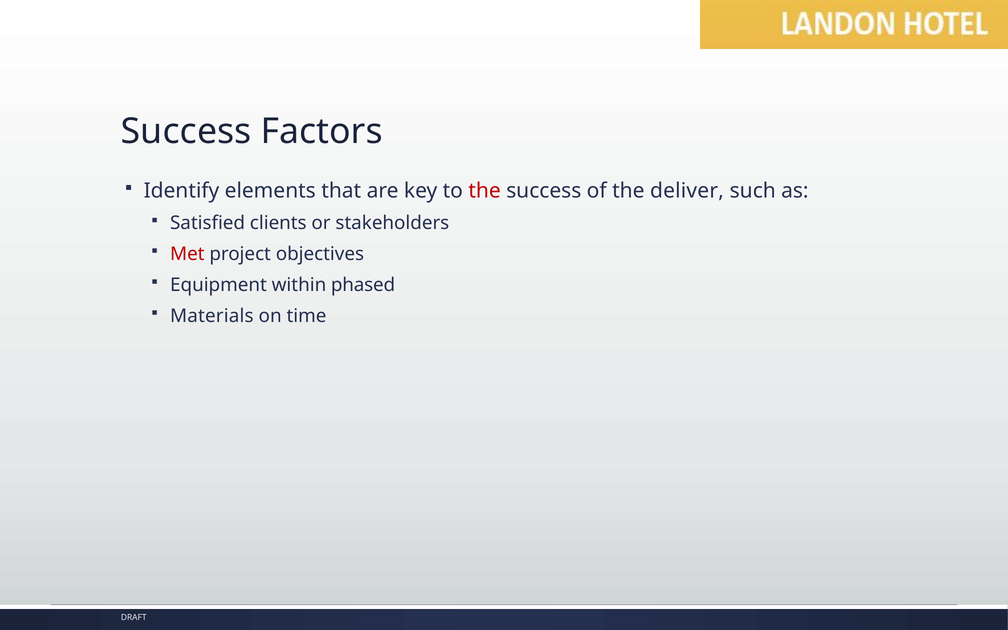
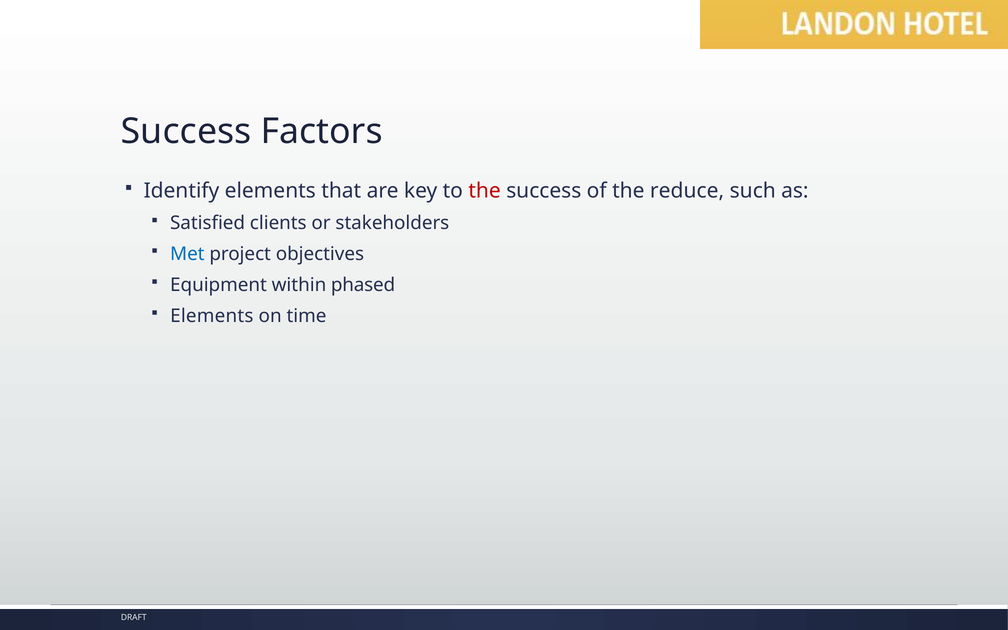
deliver: deliver -> reduce
Met colour: red -> blue
Materials at (212, 316): Materials -> Elements
